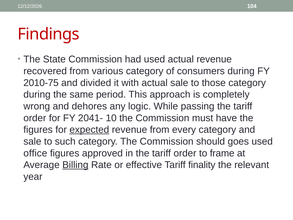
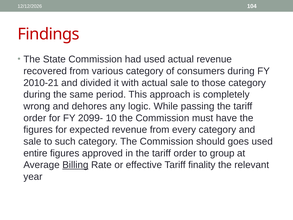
2010-75: 2010-75 -> 2010-21
2041-: 2041- -> 2099-
expected underline: present -> none
office: office -> entire
frame: frame -> group
